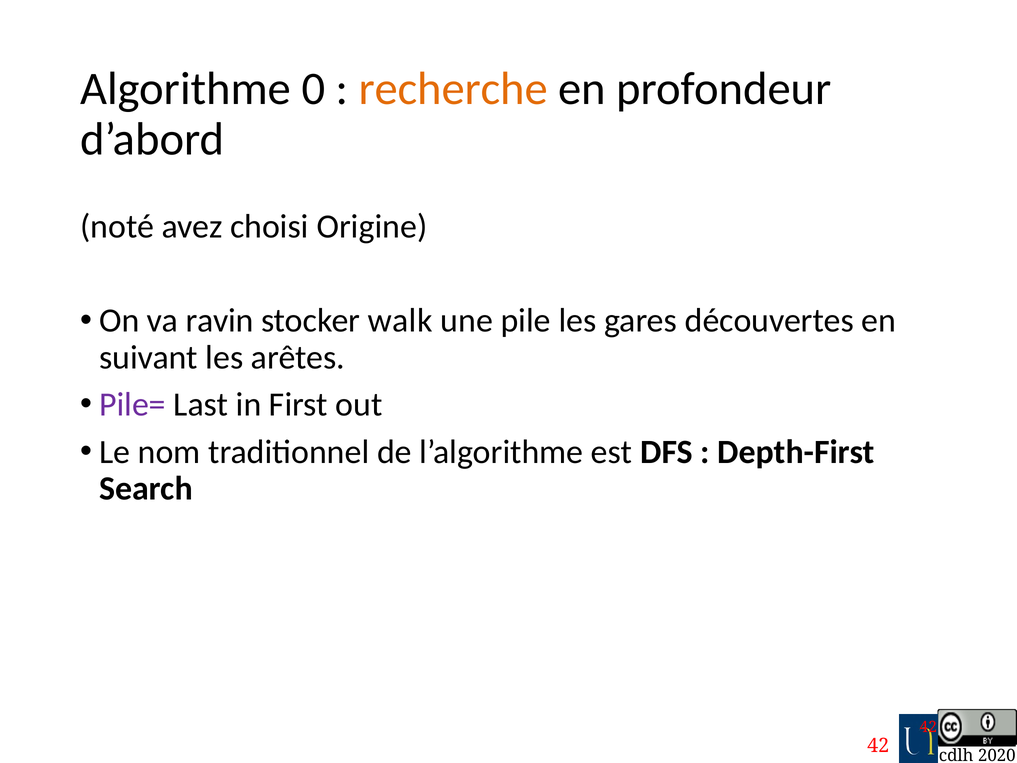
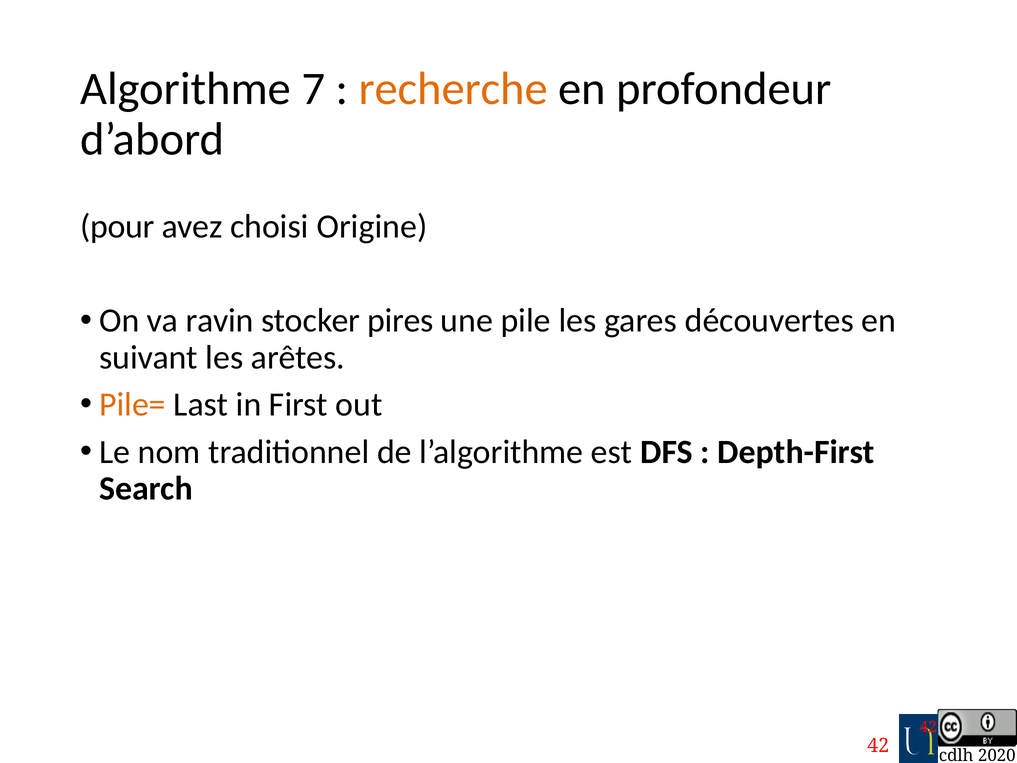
0: 0 -> 7
noté: noté -> pour
walk: walk -> pires
Pile= colour: purple -> orange
